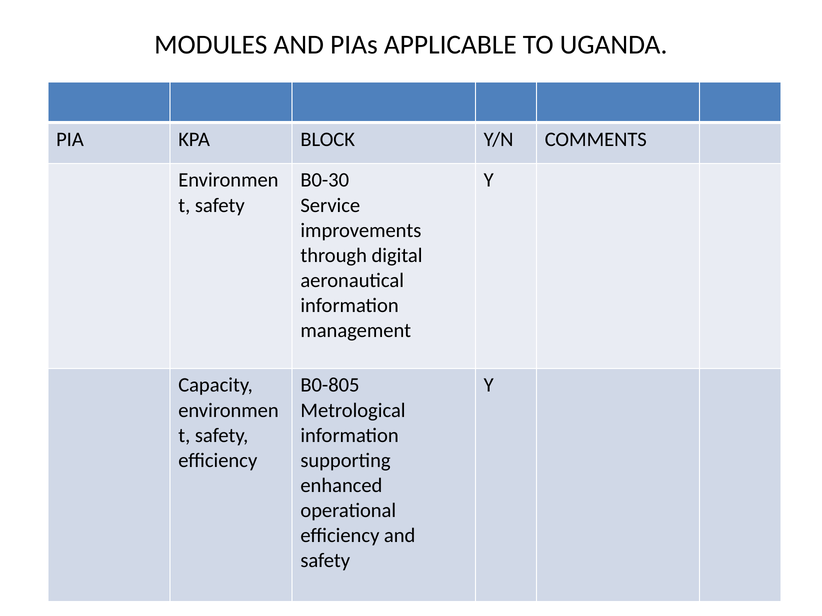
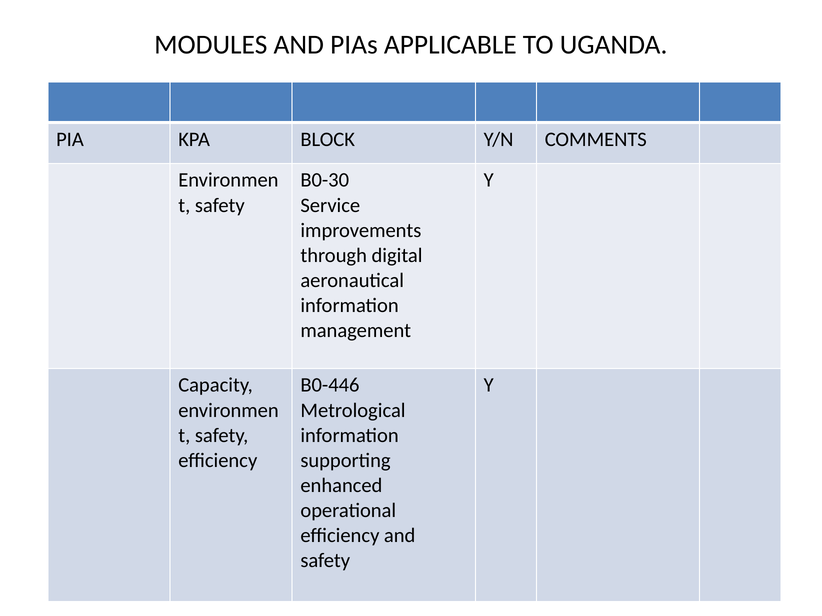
B0-805: B0-805 -> B0-446
